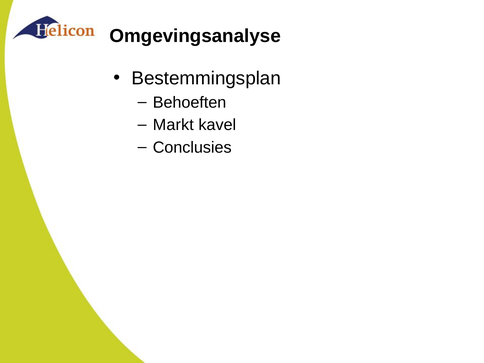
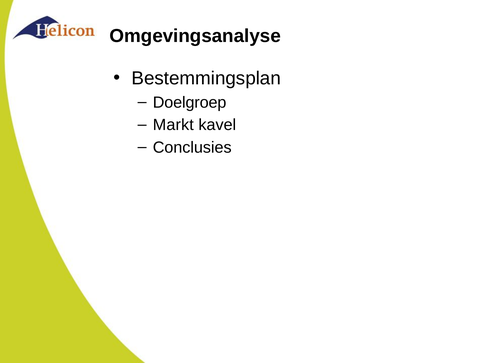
Behoeften: Behoeften -> Doelgroep
